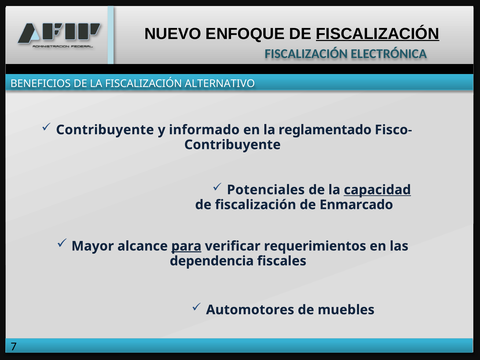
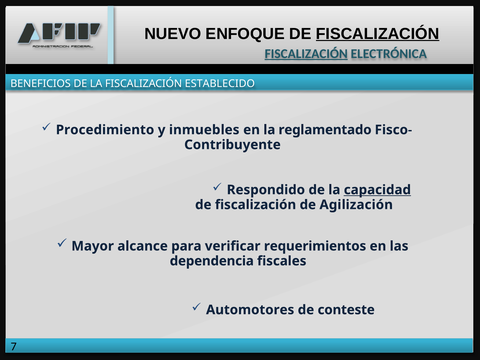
FISCALIZACIÓN at (306, 54) underline: none -> present
ALTERNATIVO: ALTERNATIVO -> ESTABLECIDO
Contribuyente at (105, 130): Contribuyente -> Procedimiento
informado: informado -> inmuebles
Potenciales: Potenciales -> Respondido
Enmarcado: Enmarcado -> Agilización
para underline: present -> none
muebles: muebles -> conteste
